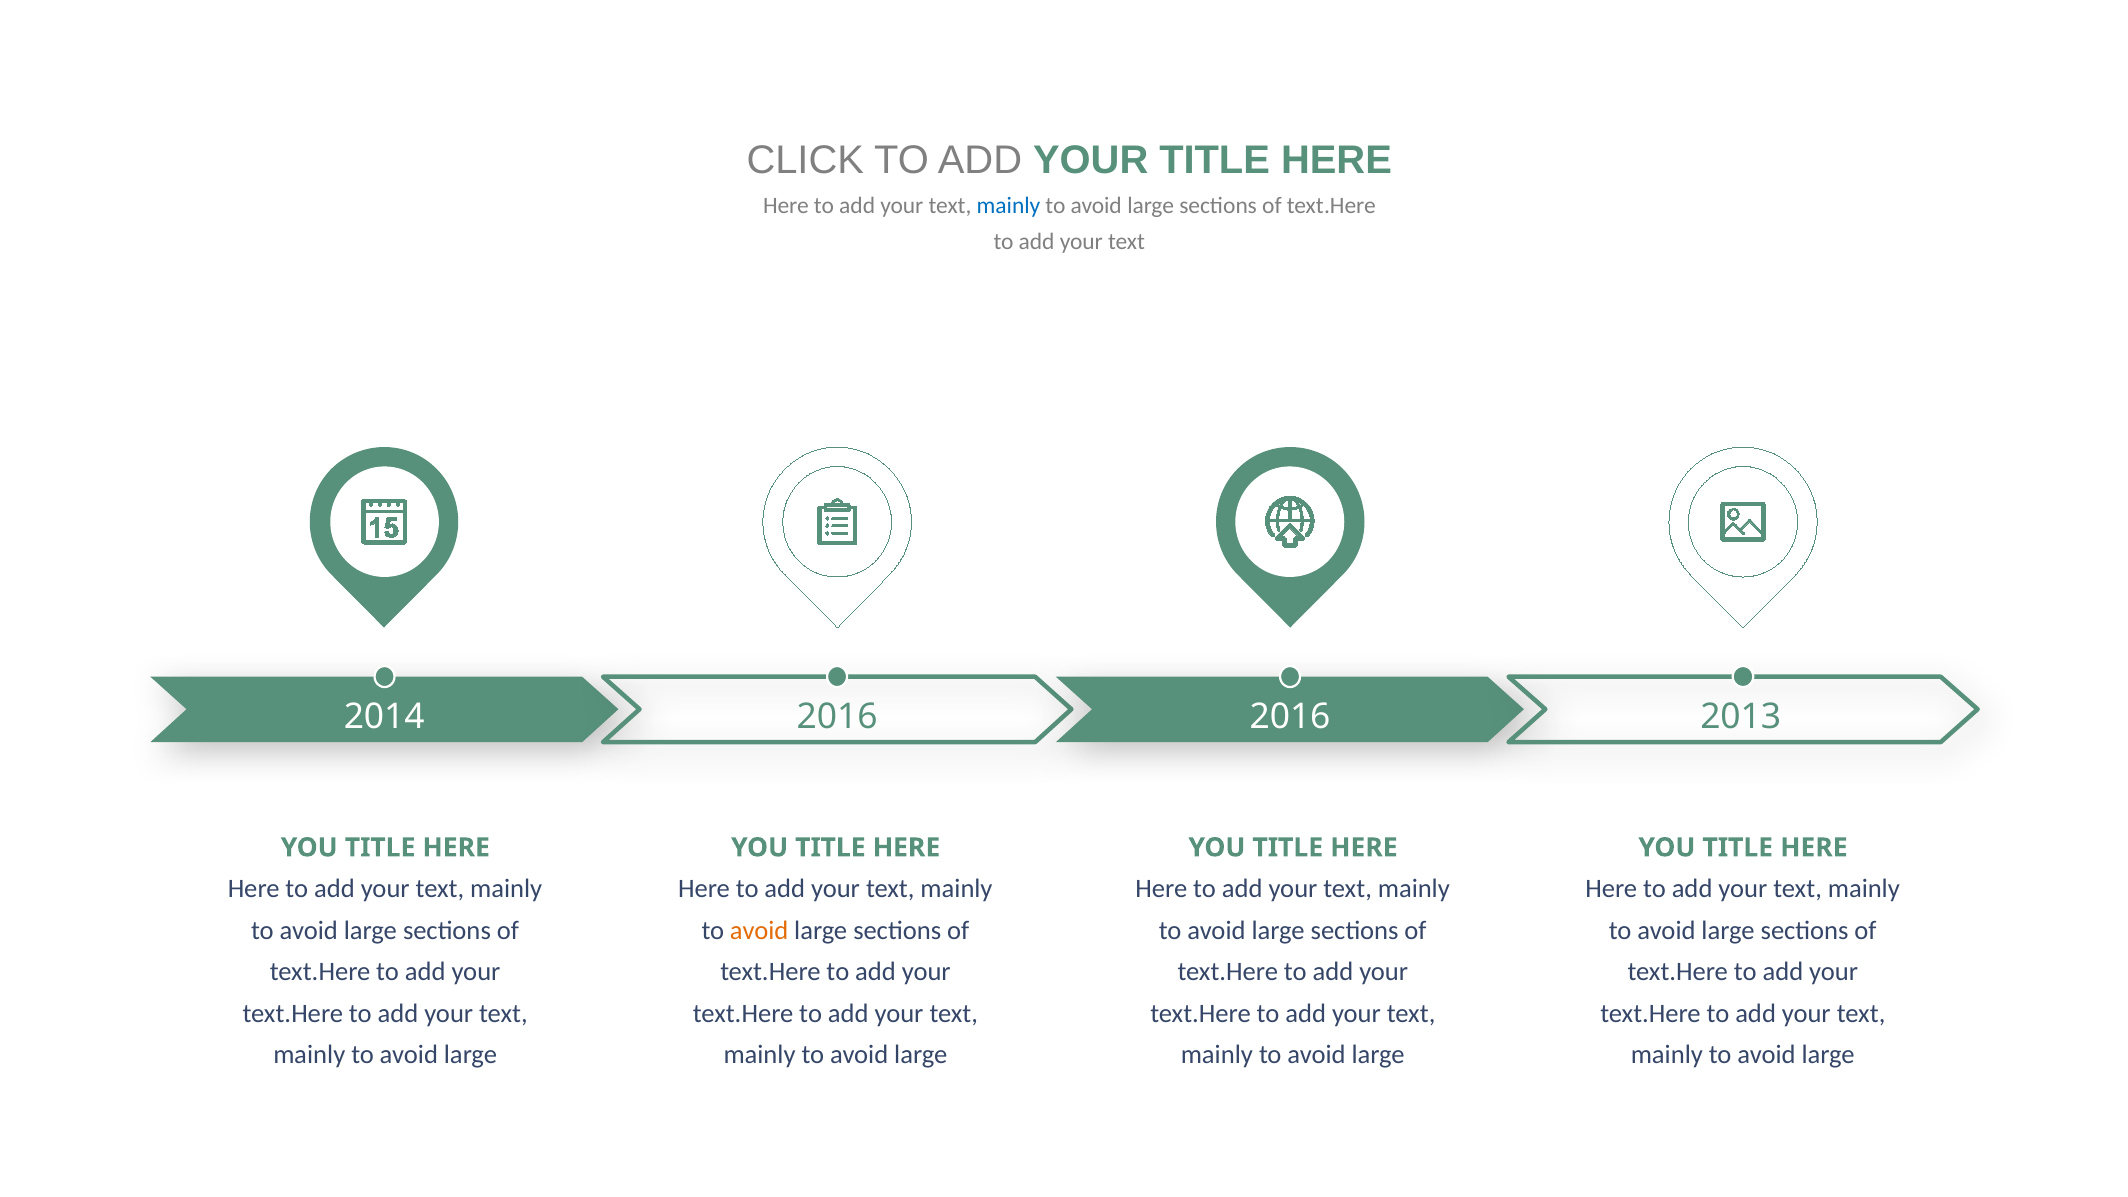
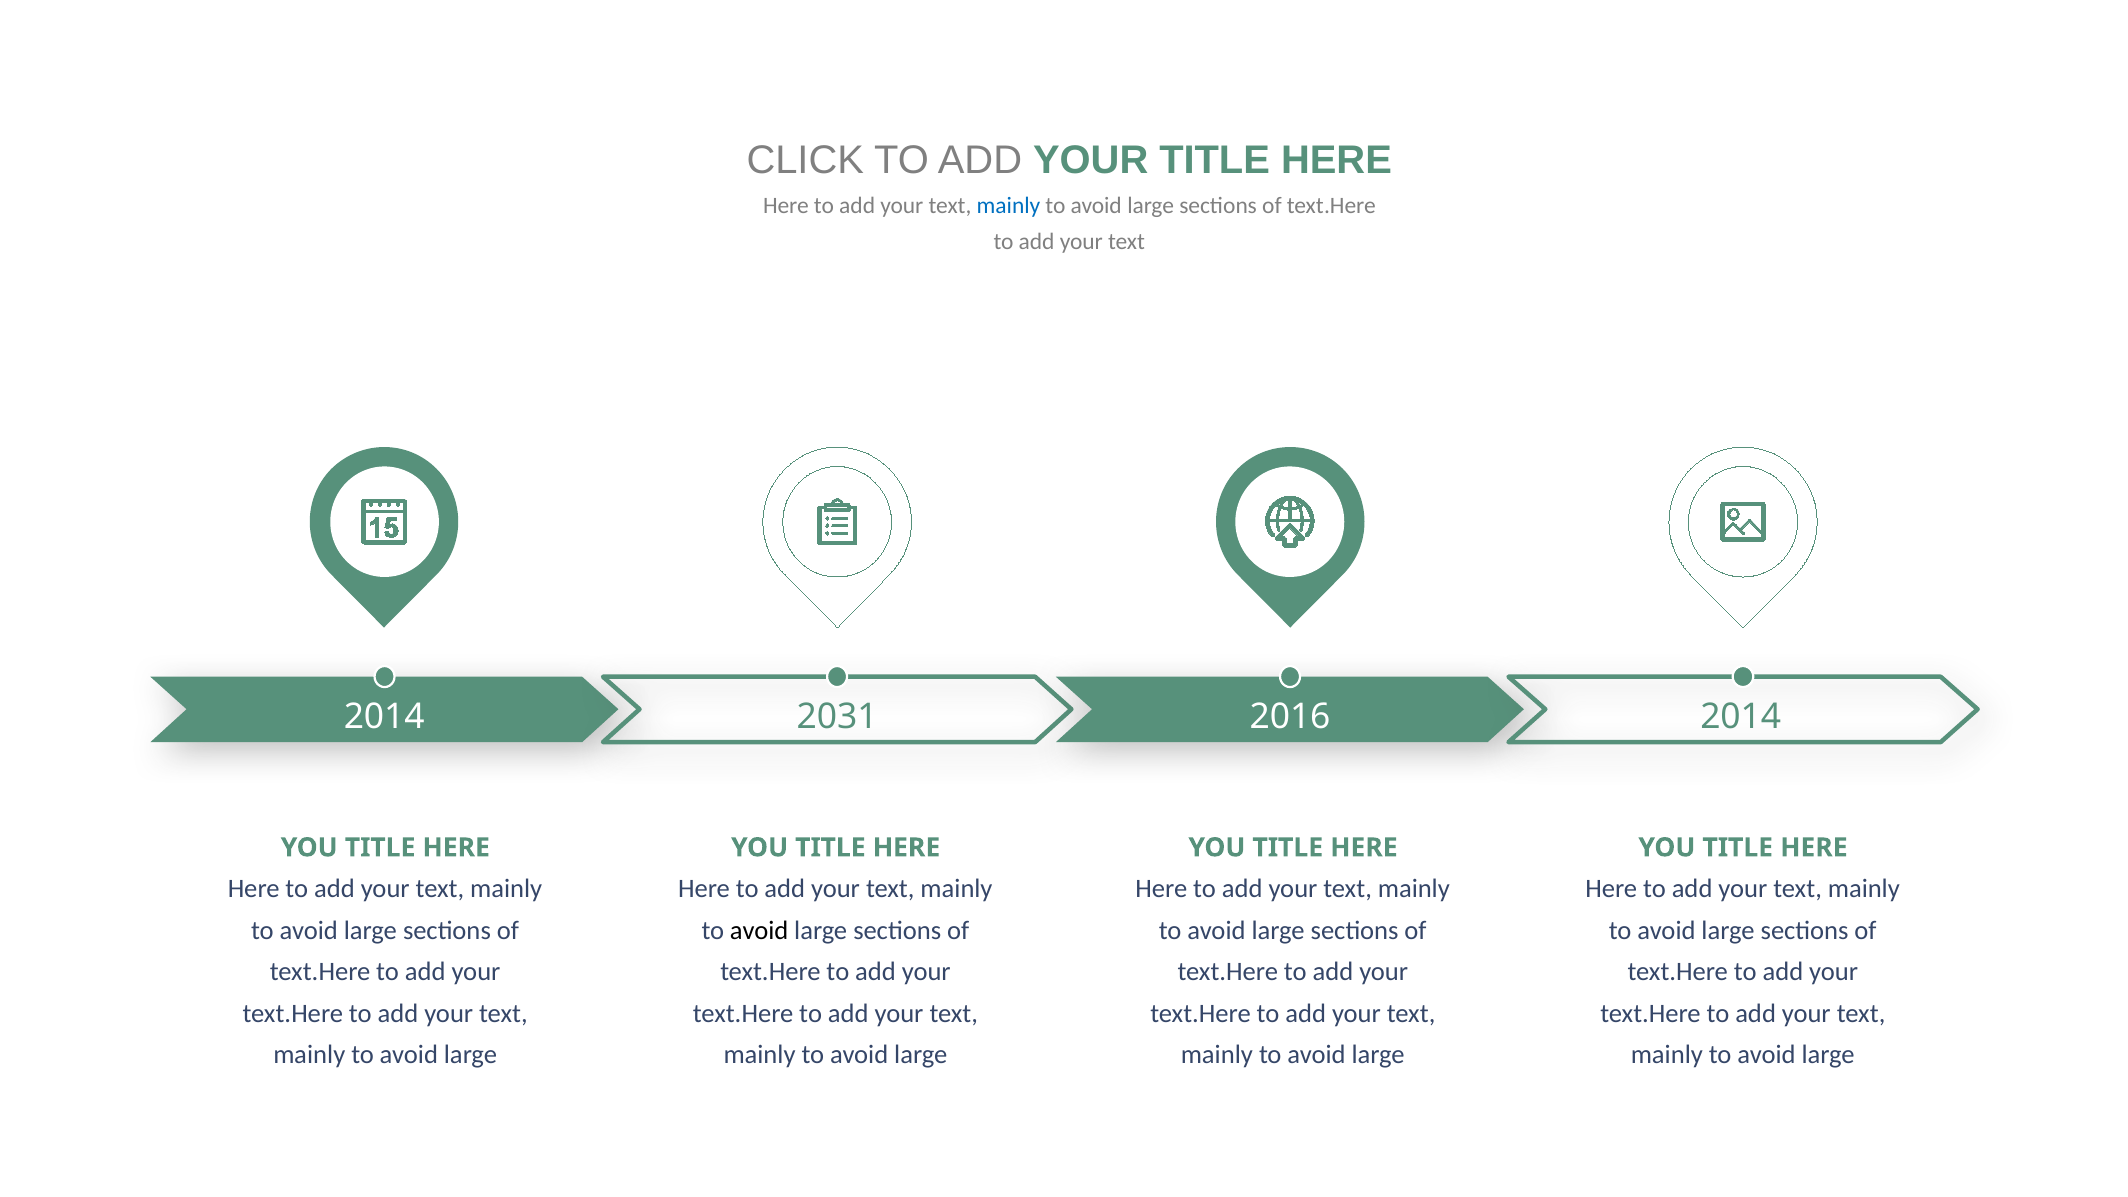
2014 2016: 2016 -> 2031
2016 2013: 2013 -> 2014
avoid at (759, 931) colour: orange -> black
